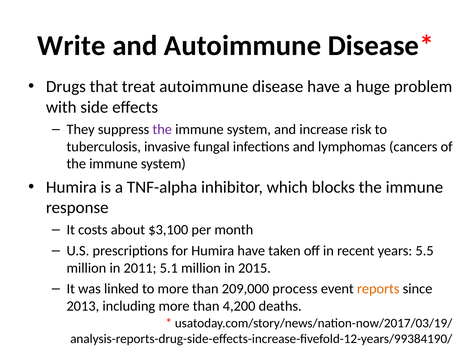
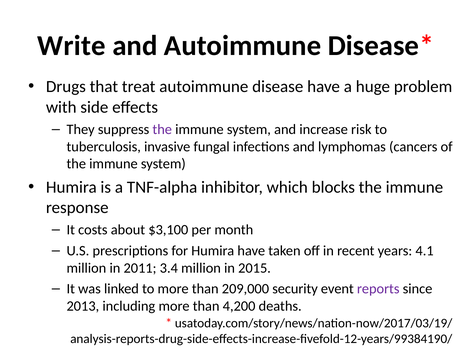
5.5: 5.5 -> 4.1
5.1: 5.1 -> 3.4
process: process -> security
reports colour: orange -> purple
